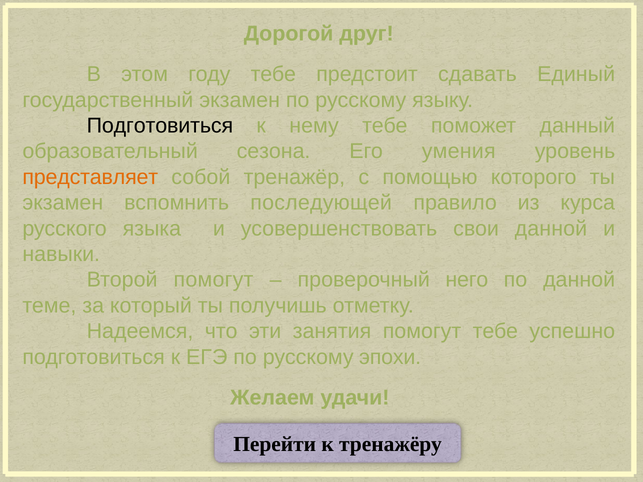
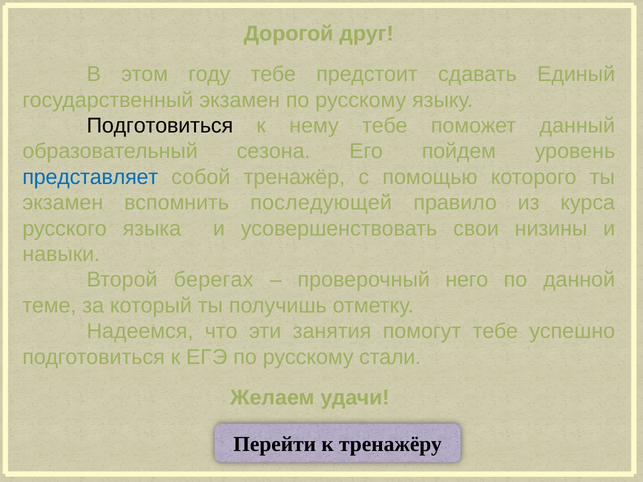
умения: умения -> пойдем
представляет colour: orange -> blue
свои данной: данной -> низины
Второй помогут: помогут -> берегах
эпохи: эпохи -> стали
